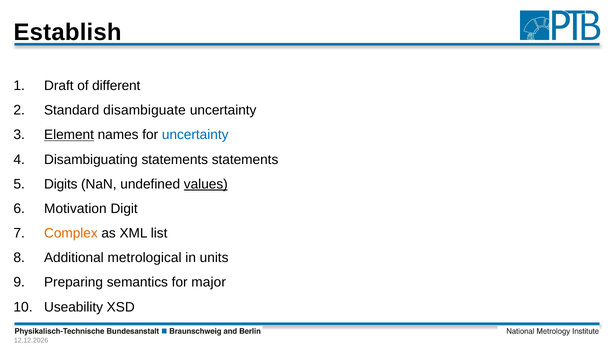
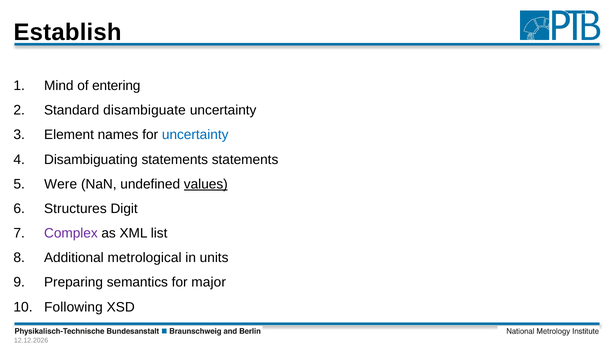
Draft: Draft -> Mind
different: different -> entering
Element underline: present -> none
Digits: Digits -> Were
Motivation: Motivation -> Structures
Complex colour: orange -> purple
Useability: Useability -> Following
